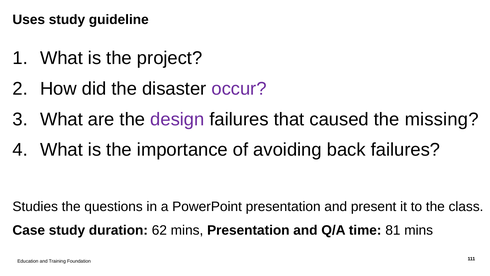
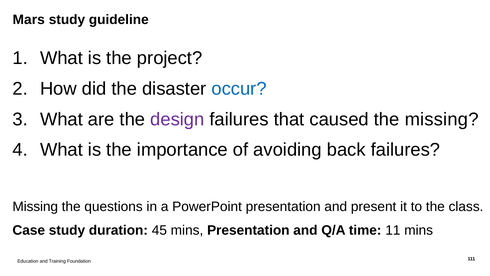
Uses: Uses -> Mars
occur colour: purple -> blue
Studies at (35, 206): Studies -> Missing
62: 62 -> 45
81: 81 -> 11
